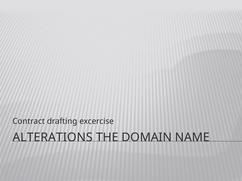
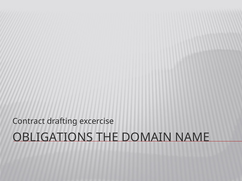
ALTERATIONS: ALTERATIONS -> OBLIGATIONS
